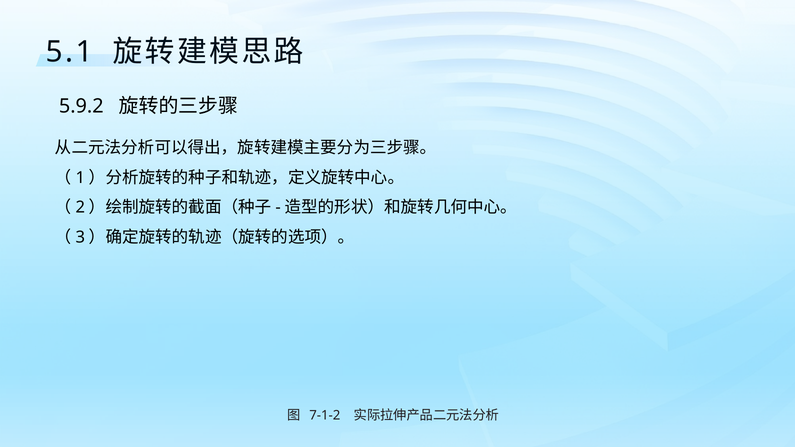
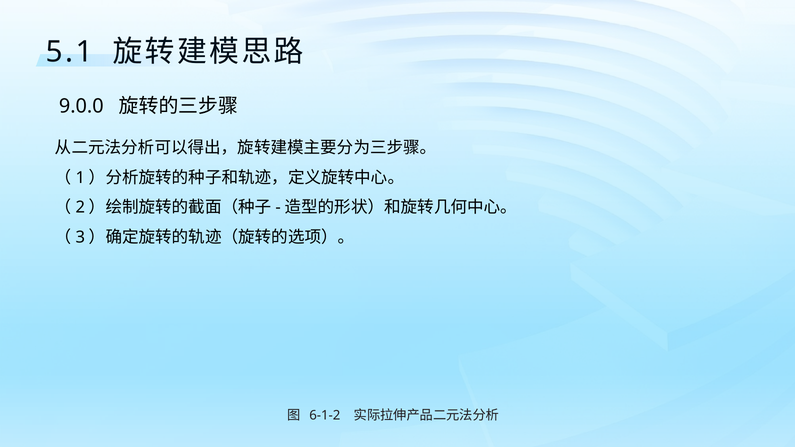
5.9.2: 5.9.2 -> 9.0.0
7-1-2: 7-1-2 -> 6-1-2
